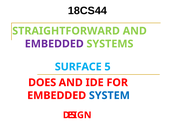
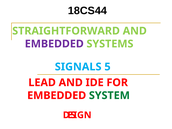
SURFACE: SURFACE -> SIGNALS
DOES: DOES -> LEAD
SYSTEM colour: blue -> green
